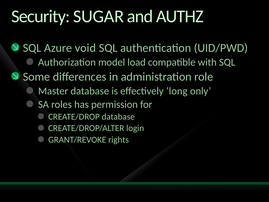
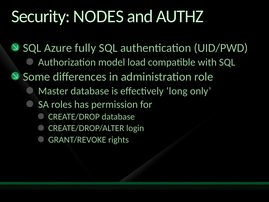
SUGAR: SUGAR -> NODES
void: void -> fully
